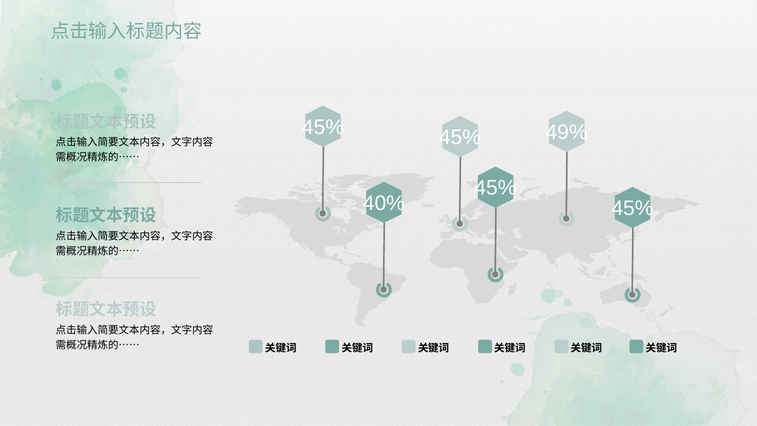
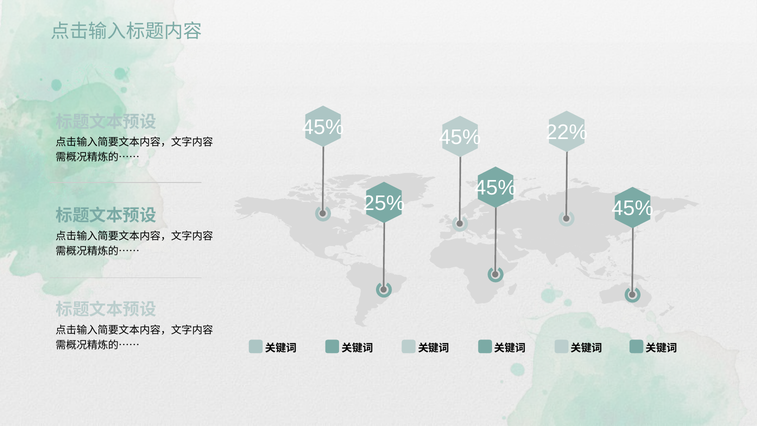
49%: 49% -> 22%
40%: 40% -> 25%
